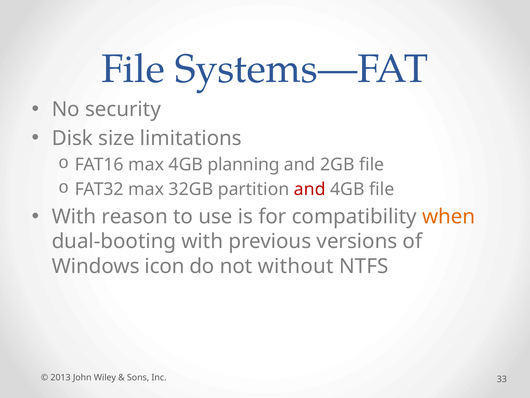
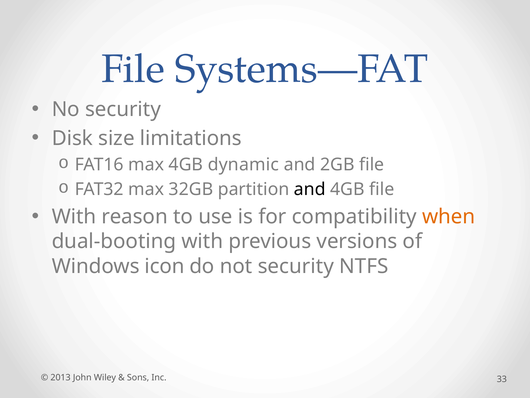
planning: planning -> dynamic
and at (310, 189) colour: red -> black
not without: without -> security
